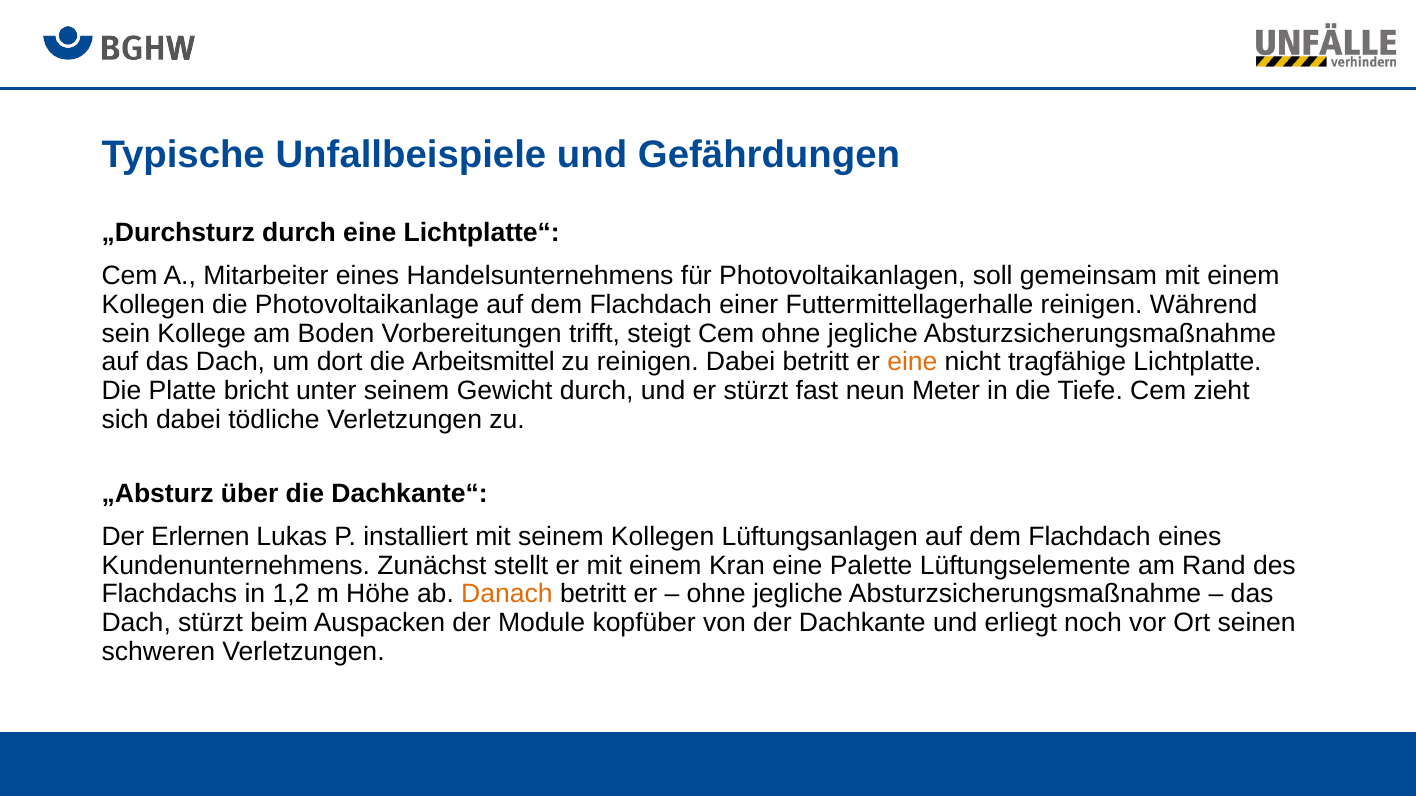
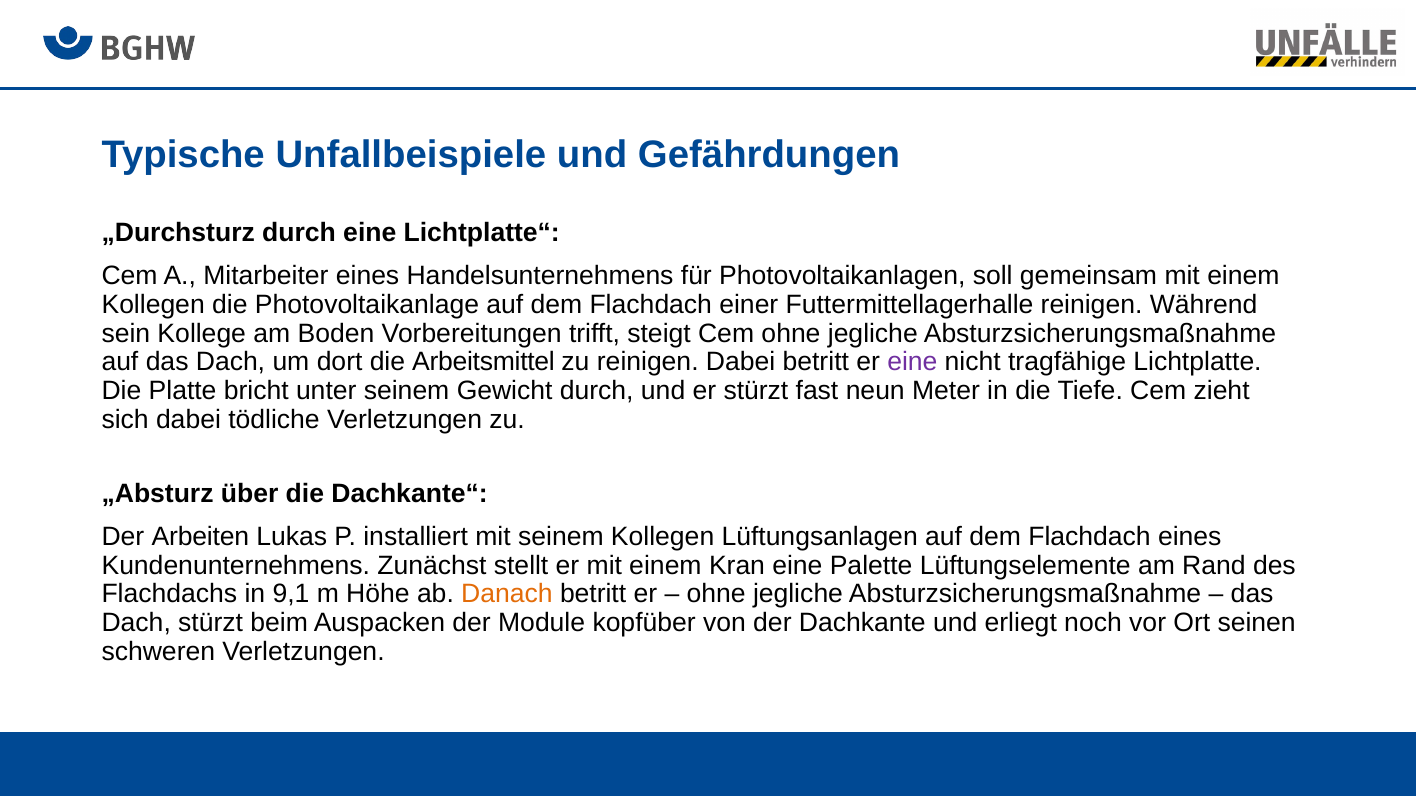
eine at (912, 362) colour: orange -> purple
Erlernen: Erlernen -> Arbeiten
1,2: 1,2 -> 9,1
